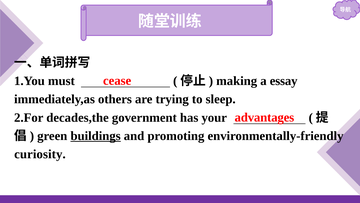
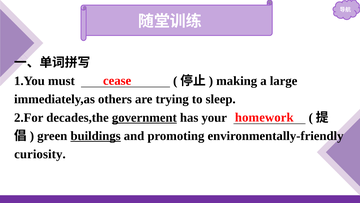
essay: essay -> large
advantages: advantages -> homework
government underline: none -> present
